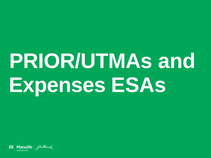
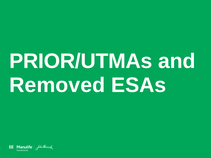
Expenses: Expenses -> Removed
